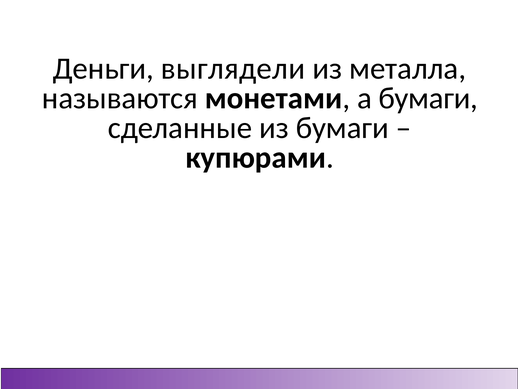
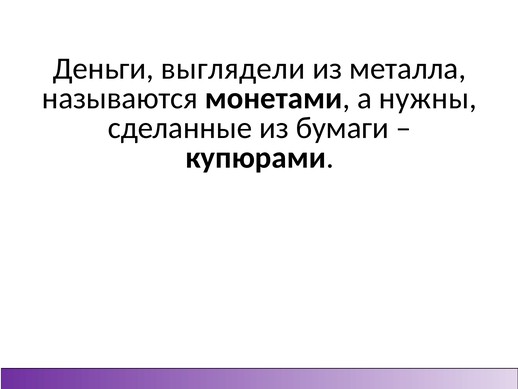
а бумаги: бумаги -> нужны
